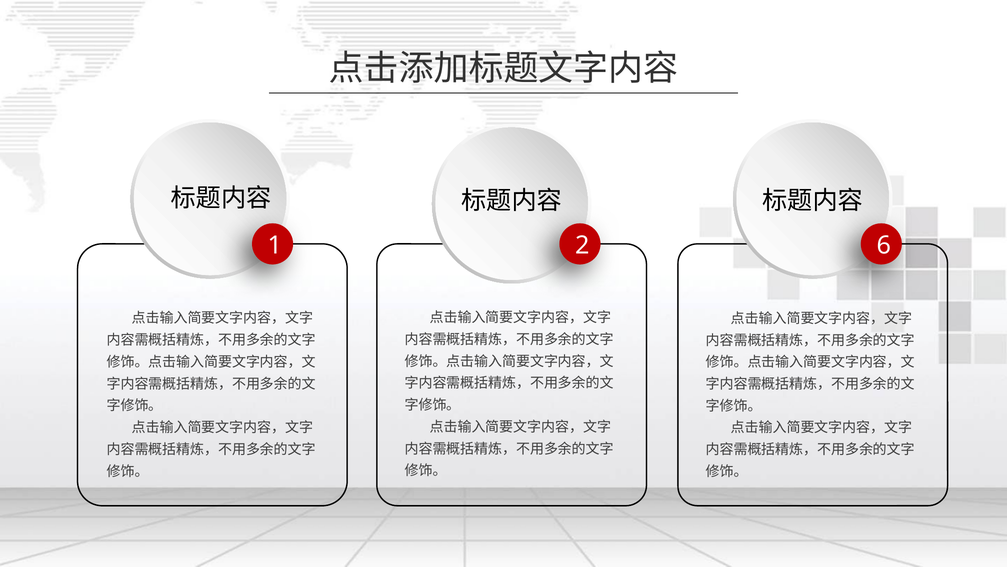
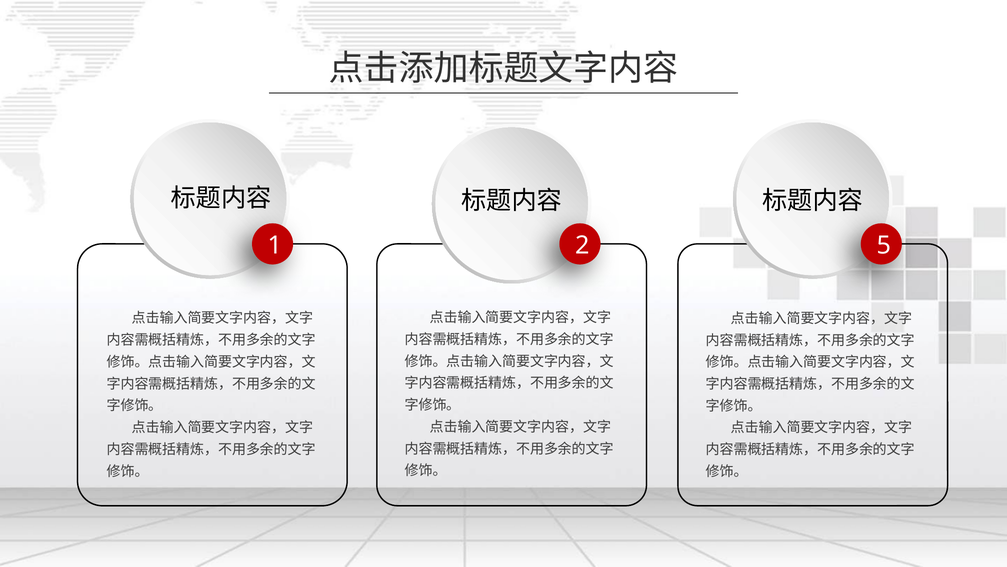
6: 6 -> 5
